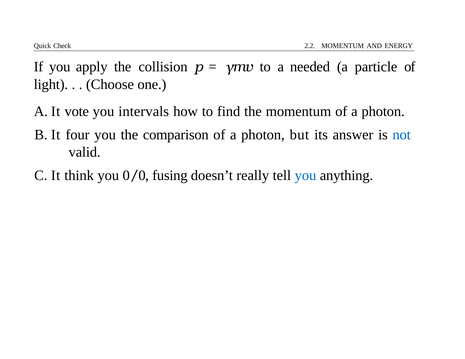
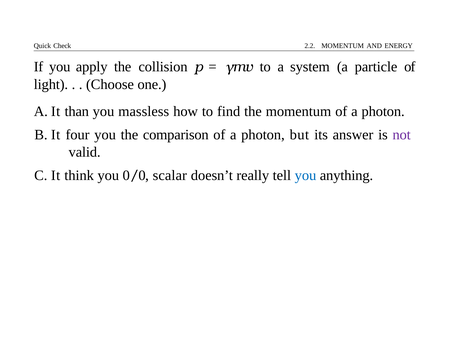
needed: needed -> system
vote: vote -> than
intervals: intervals -> massless
not colour: blue -> purple
fusing: fusing -> scalar
